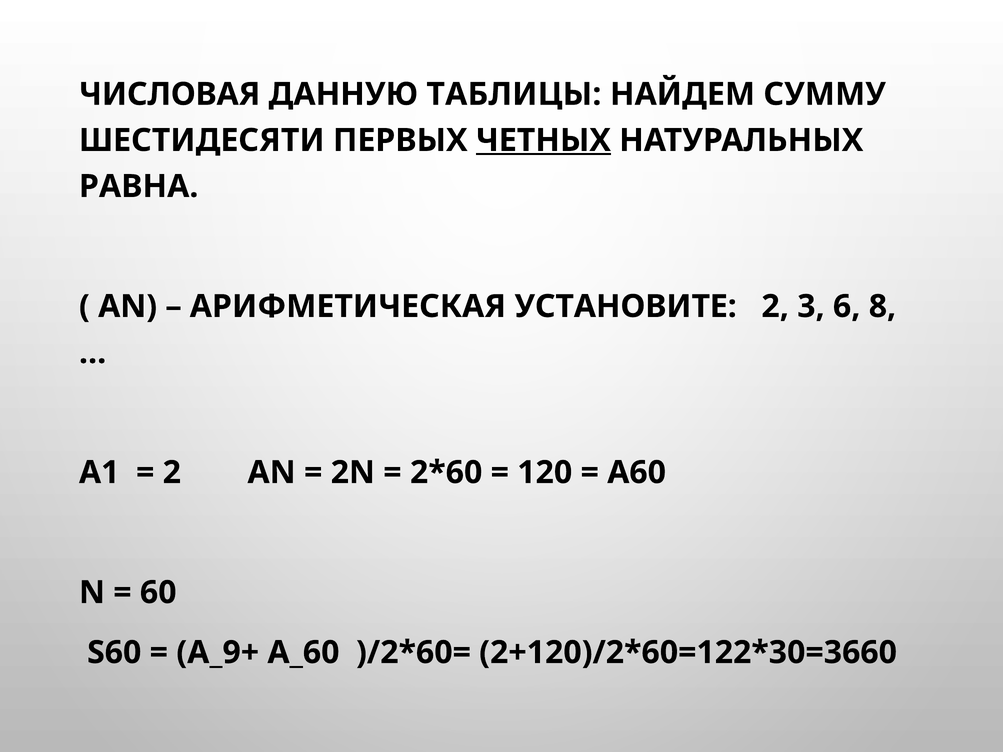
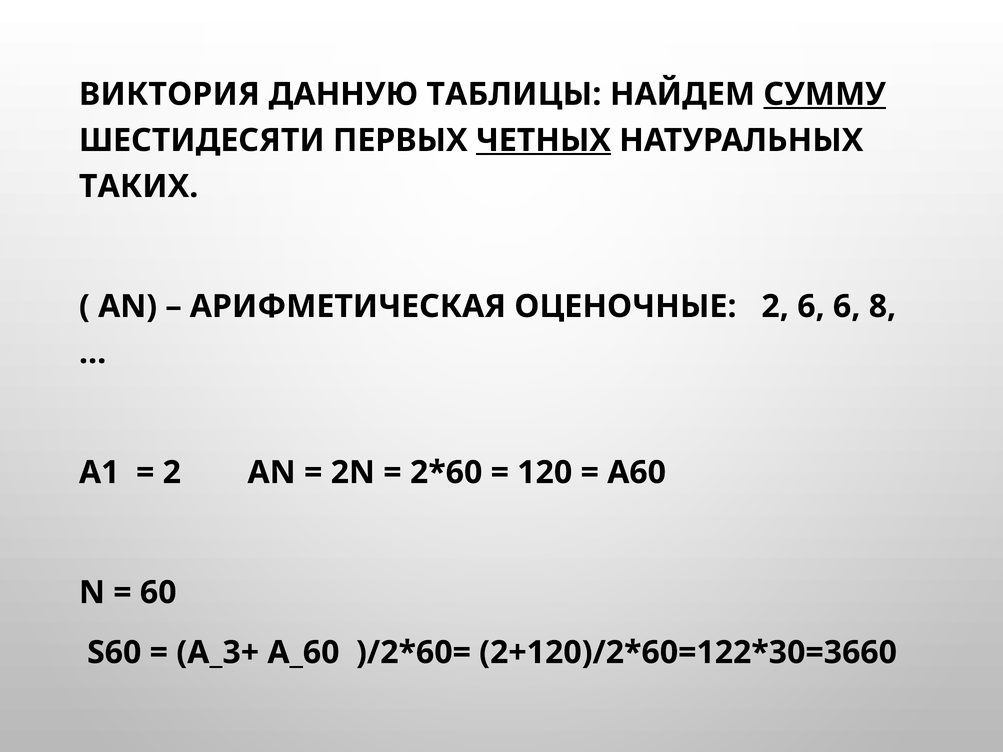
ЧИСЛОВАЯ: ЧИСЛОВАЯ -> ВИКТОРИЯ
СУММУ underline: none -> present
РАВНА: РАВНА -> ТАКИХ
УСТАНОВИТЕ: УСТАНОВИТЕ -> ОЦЕНОЧНЫЕ
2 3: 3 -> 6
A_9+: A_9+ -> A_3+
